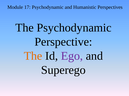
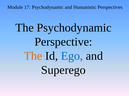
Ego colour: purple -> blue
